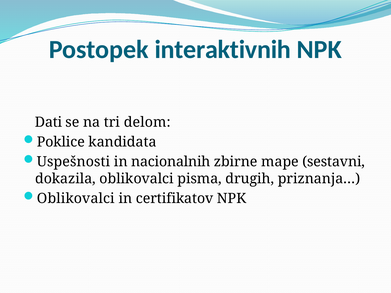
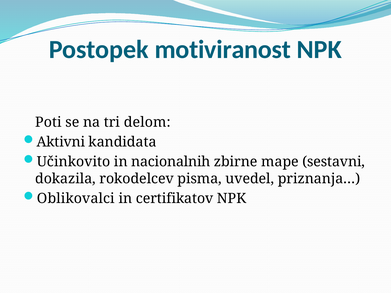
interaktivnih: interaktivnih -> motiviranost
Dati: Dati -> Poti
Poklice: Poklice -> Aktivni
Uspešnosti: Uspešnosti -> Učinkovito
dokazila oblikovalci: oblikovalci -> rokodelcev
drugih: drugih -> uvedel
